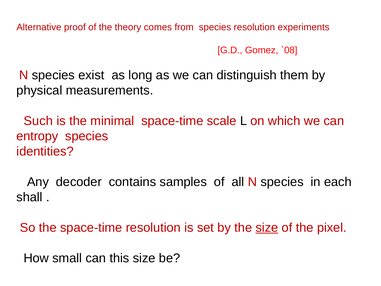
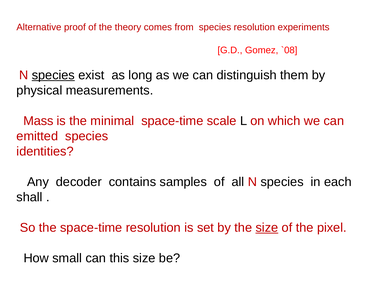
species at (53, 75) underline: none -> present
Such: Such -> Mass
entropy: entropy -> emitted
